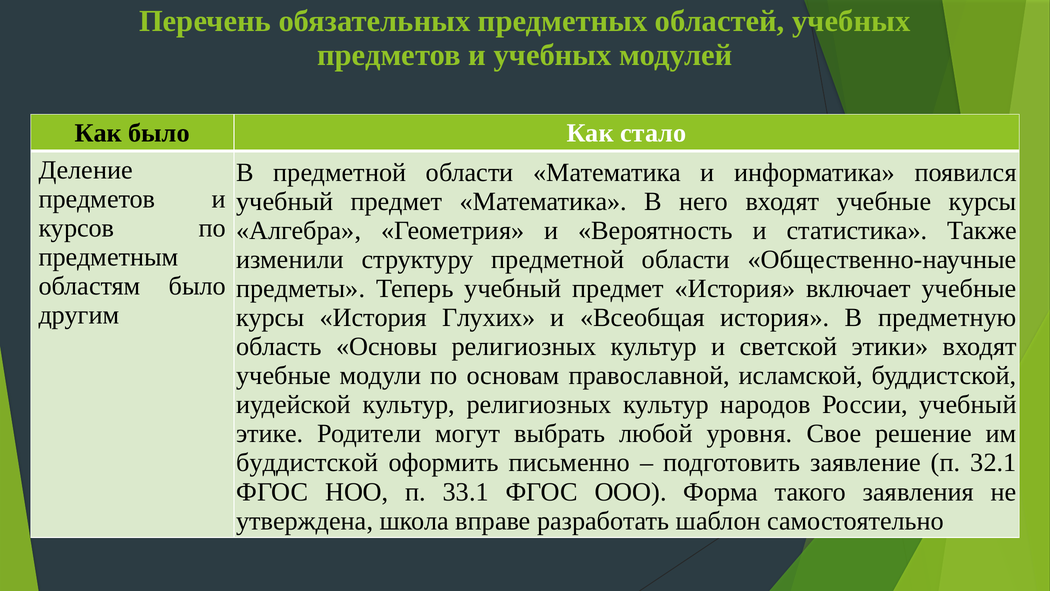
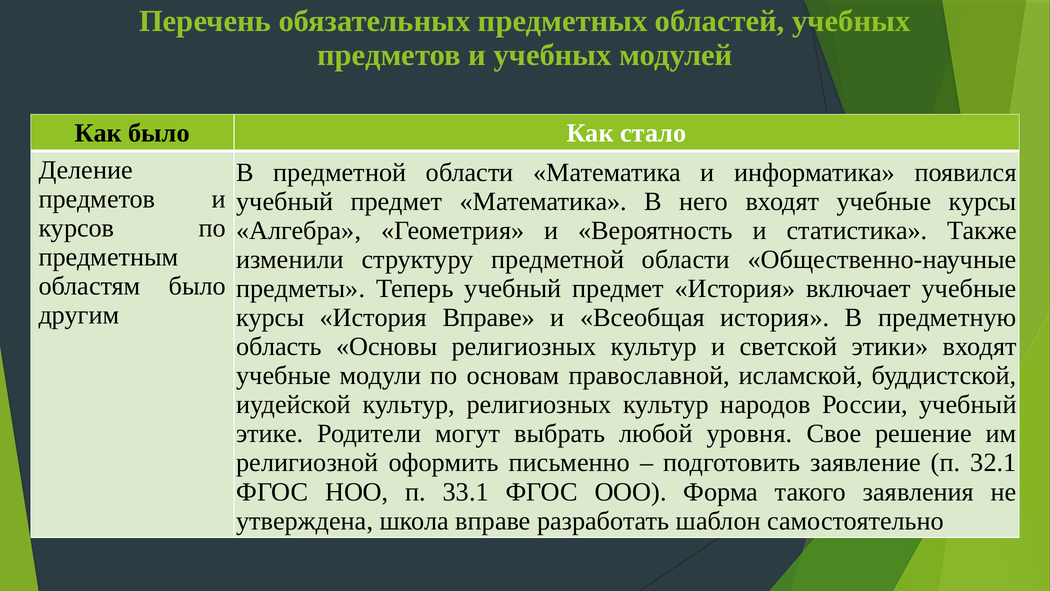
История Глухих: Глухих -> Вправе
буддистской at (307, 463): буддистской -> религиозной
